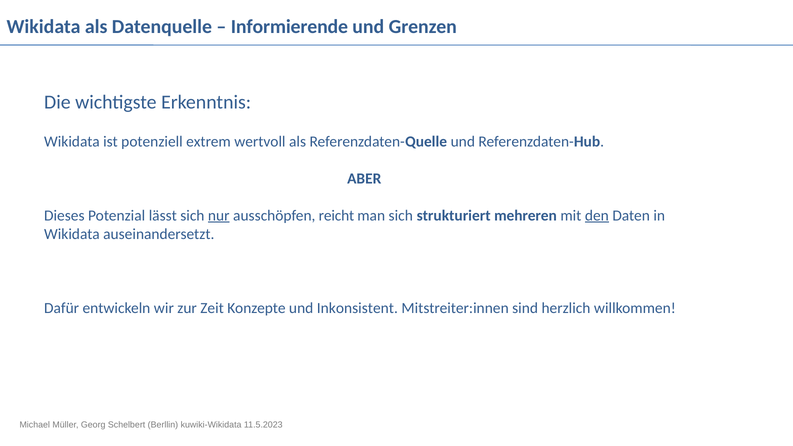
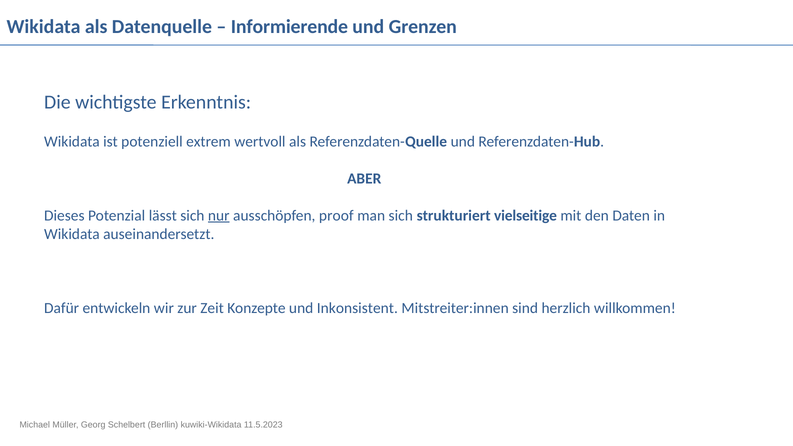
reicht: reicht -> proof
mehreren: mehreren -> vielseitige
den underline: present -> none
